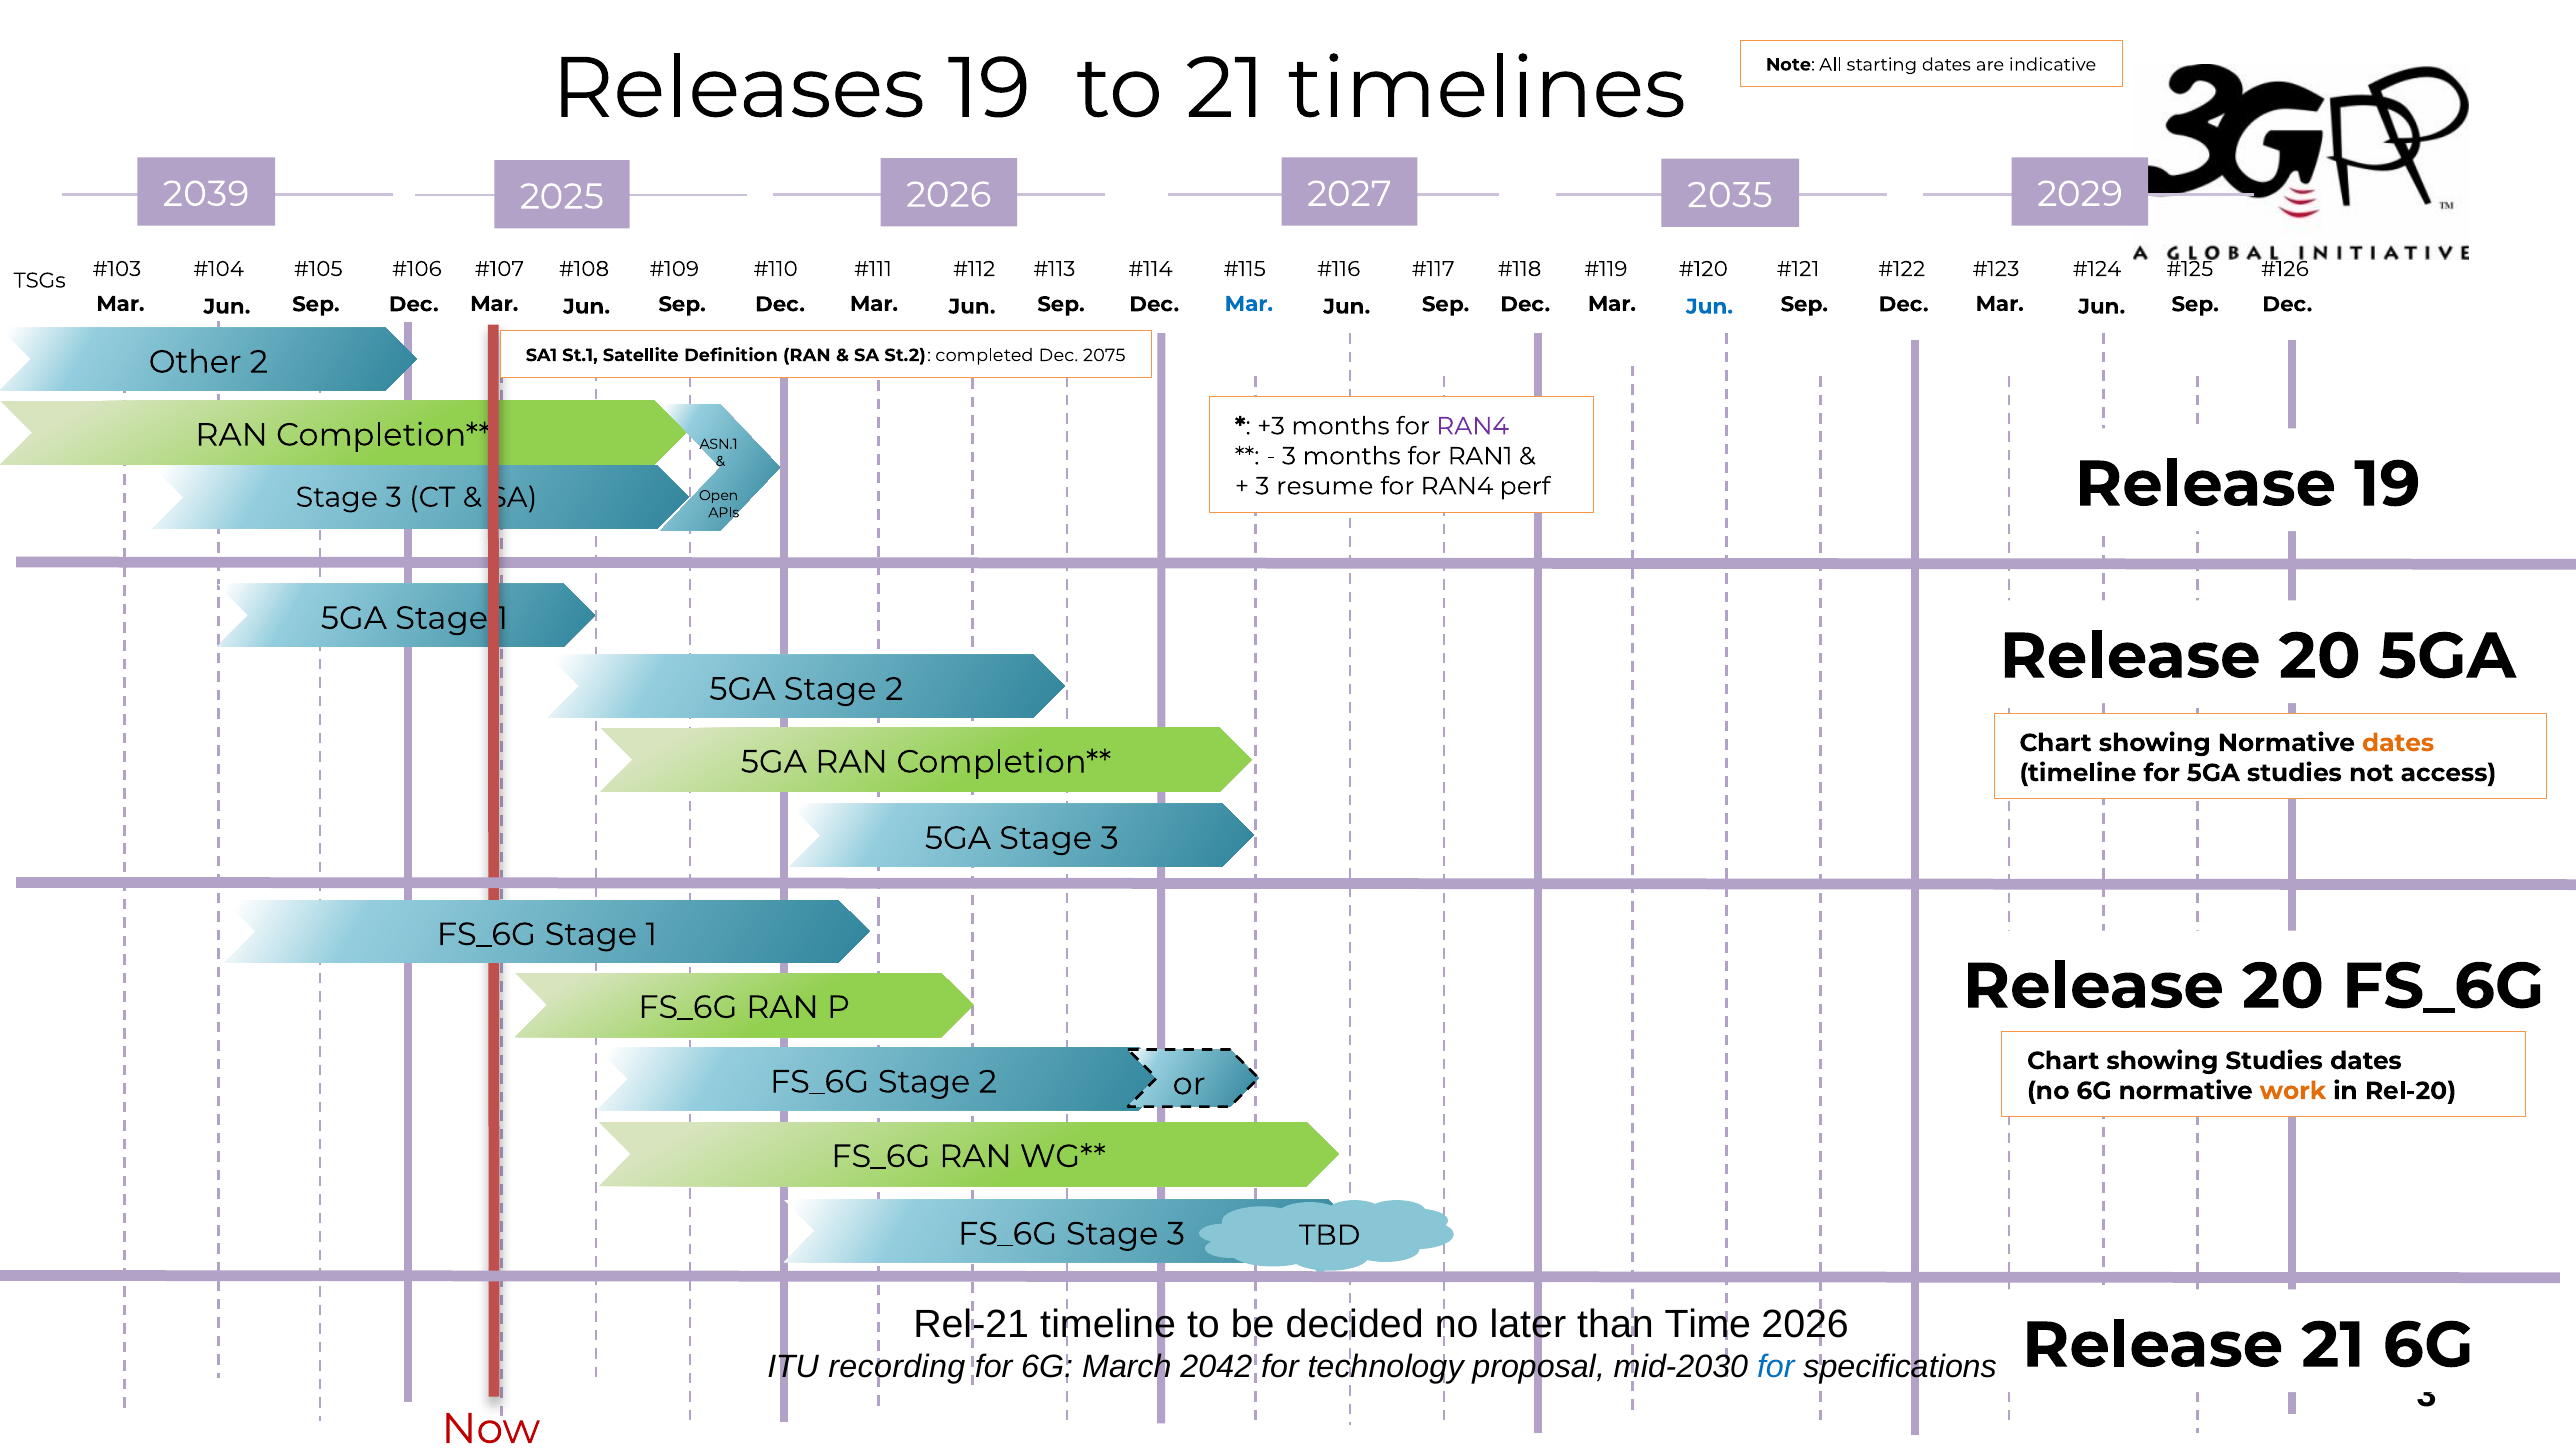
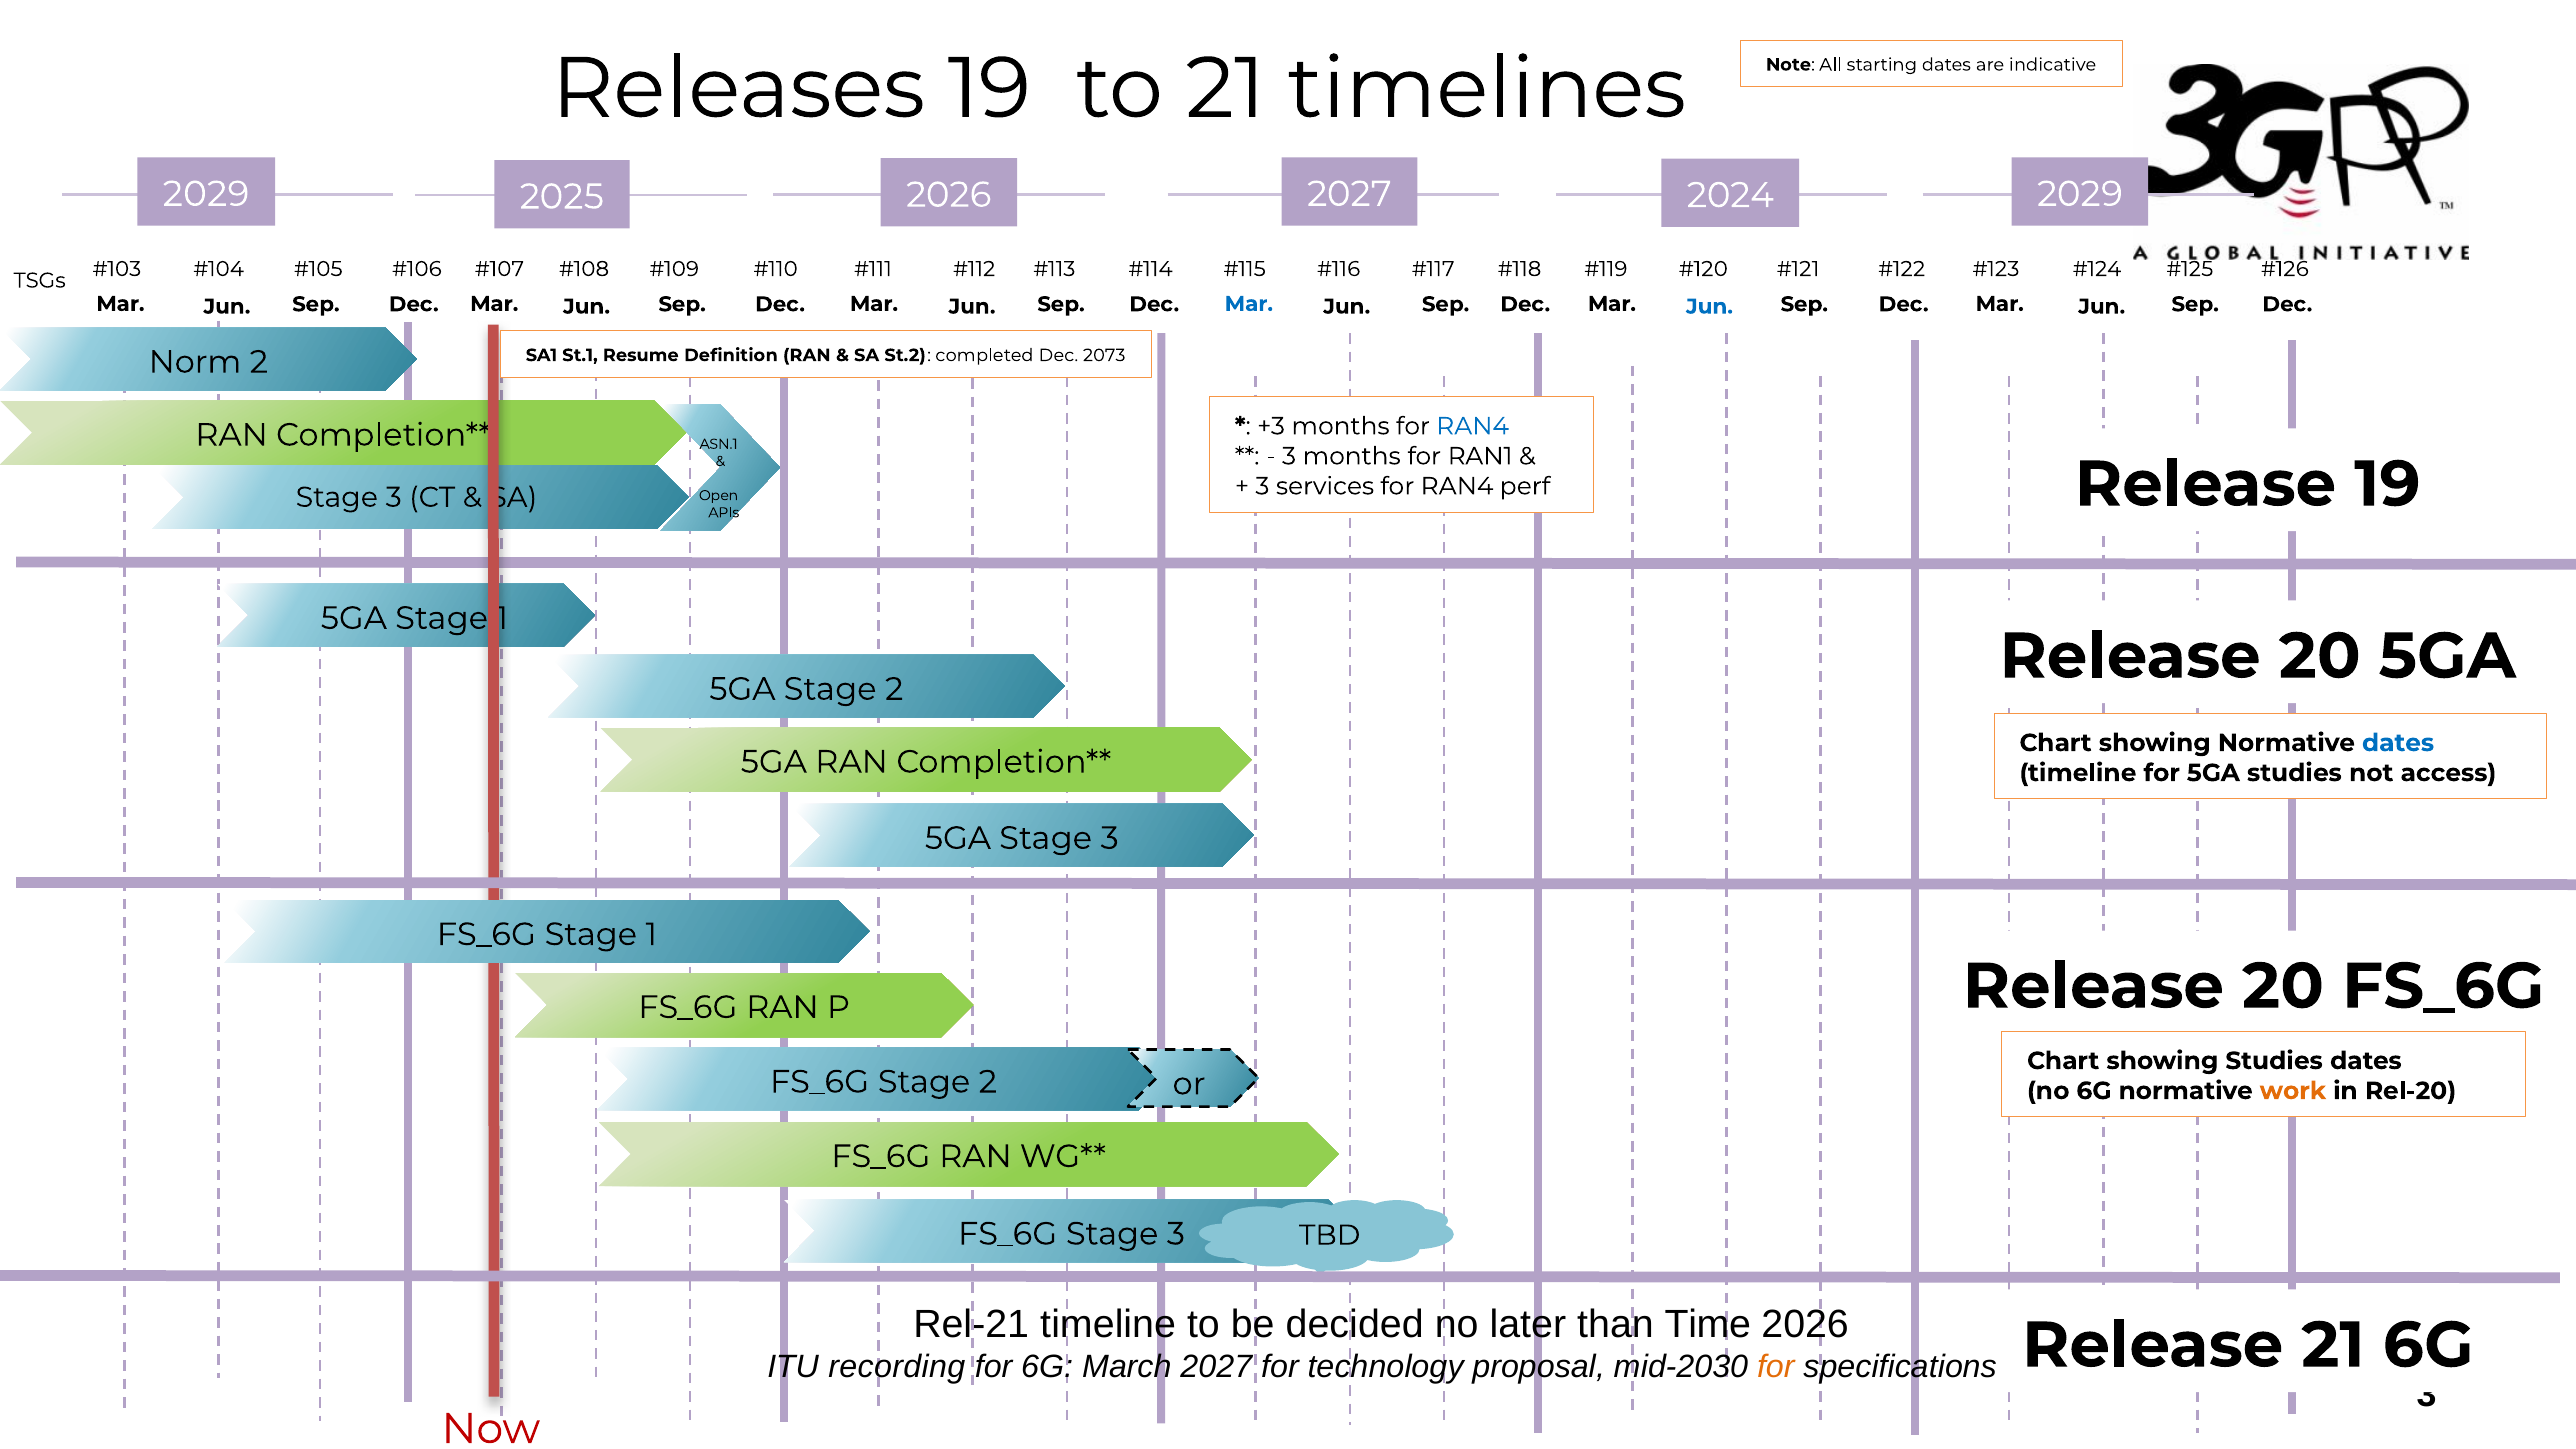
2039 at (206, 194): 2039 -> 2029
2035: 2035 -> 2024
Satellite: Satellite -> Resume
2075: 2075 -> 2073
Other: Other -> Norm
RAN4 at (1473, 426) colour: purple -> blue
resume: resume -> services
dates at (2398, 743) colour: orange -> blue
March 2042: 2042 -> 2027
for at (1776, 1367) colour: blue -> orange
